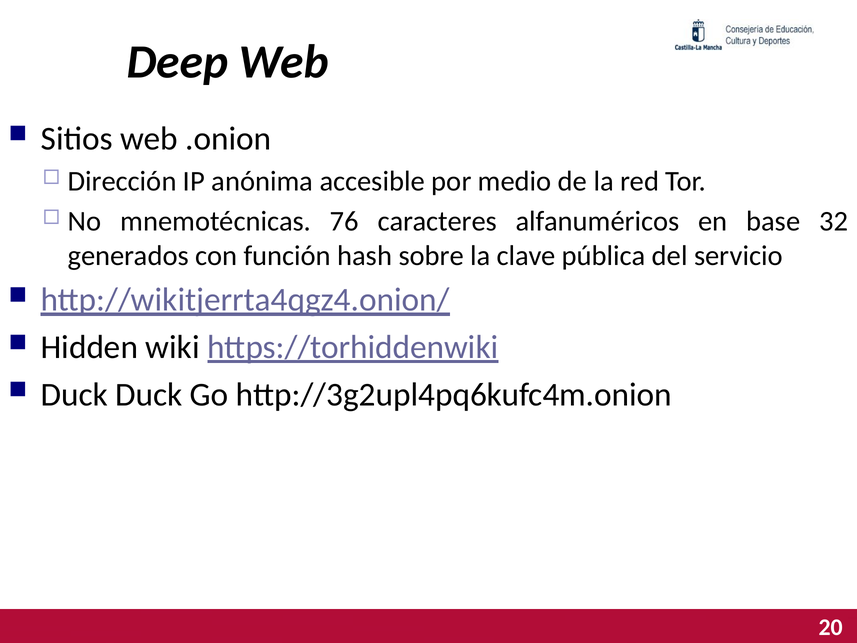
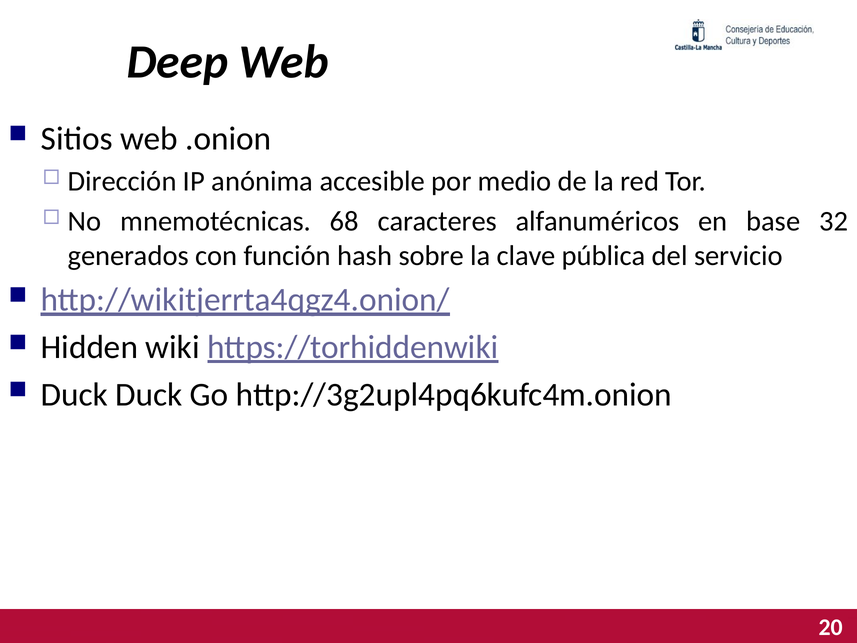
76: 76 -> 68
